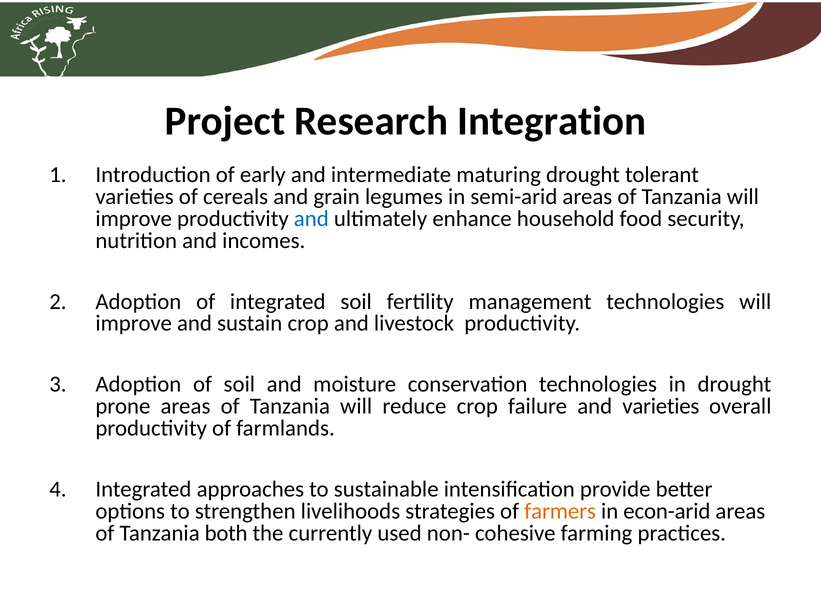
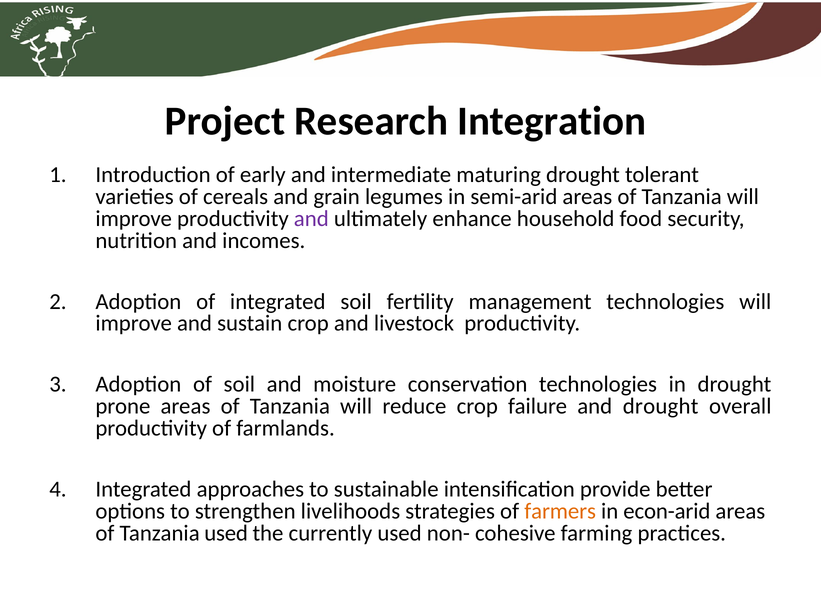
and at (311, 219) colour: blue -> purple
and varieties: varieties -> drought
Tanzania both: both -> used
